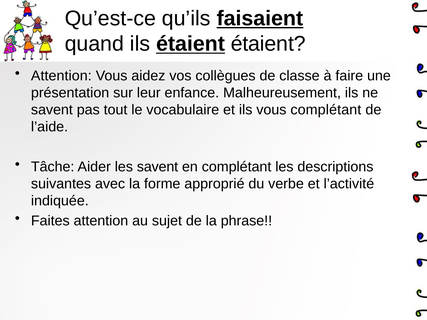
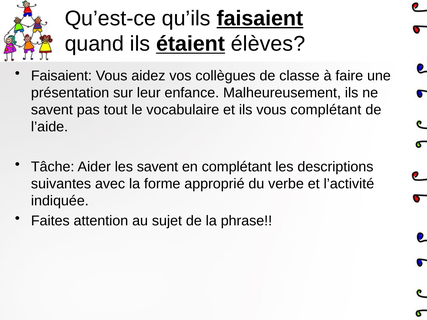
étaient étaient: étaient -> élèves
Attention at (61, 76): Attention -> Faisaient
